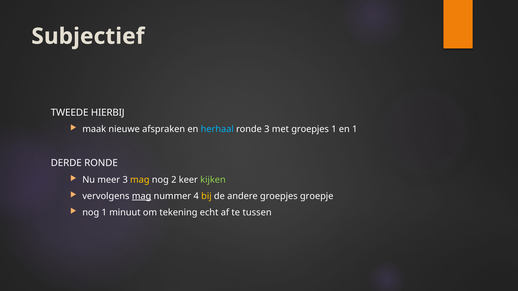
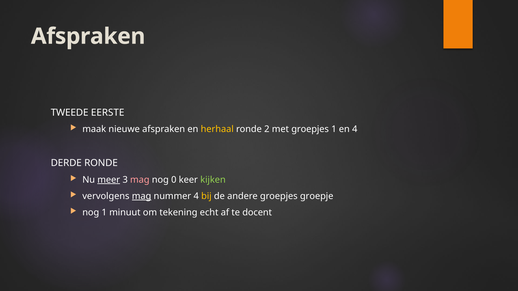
Subjectief at (88, 36): Subjectief -> Afspraken
HIERBIJ: HIERBIJ -> EERSTE
herhaal colour: light blue -> yellow
ronde 3: 3 -> 2
en 1: 1 -> 4
meer underline: none -> present
mag at (140, 180) colour: yellow -> pink
2: 2 -> 0
tussen: tussen -> docent
